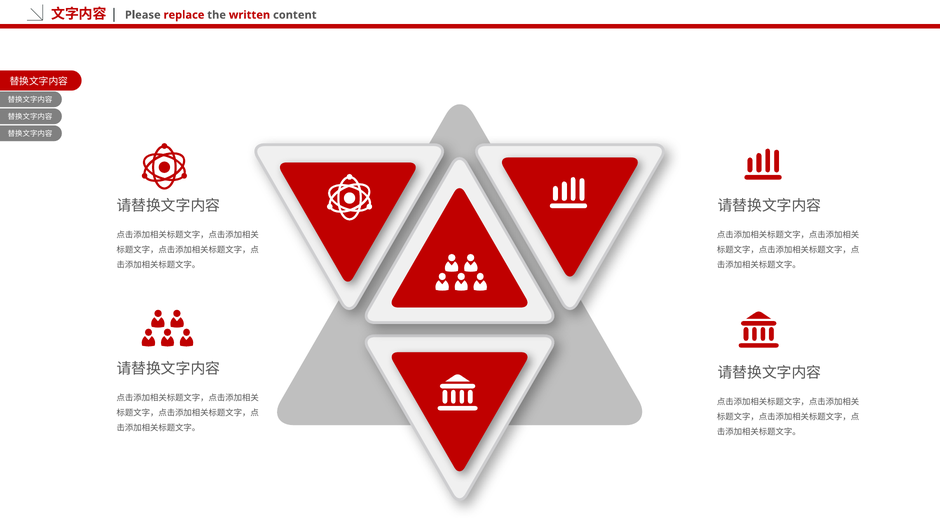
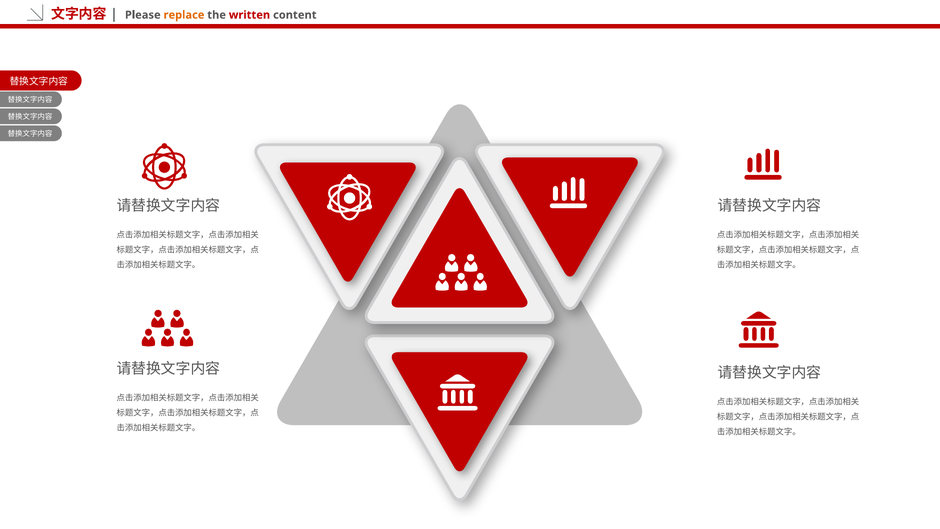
replace colour: red -> orange
